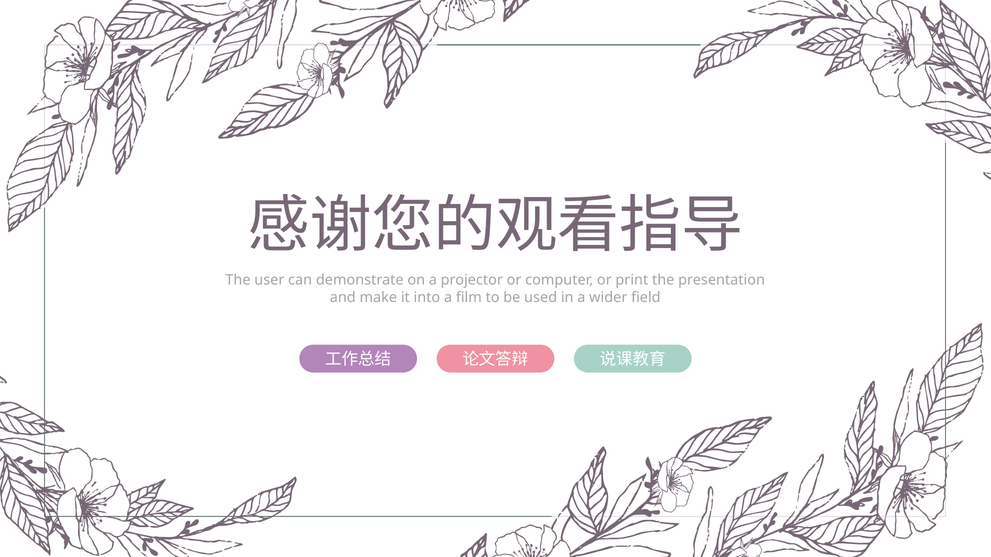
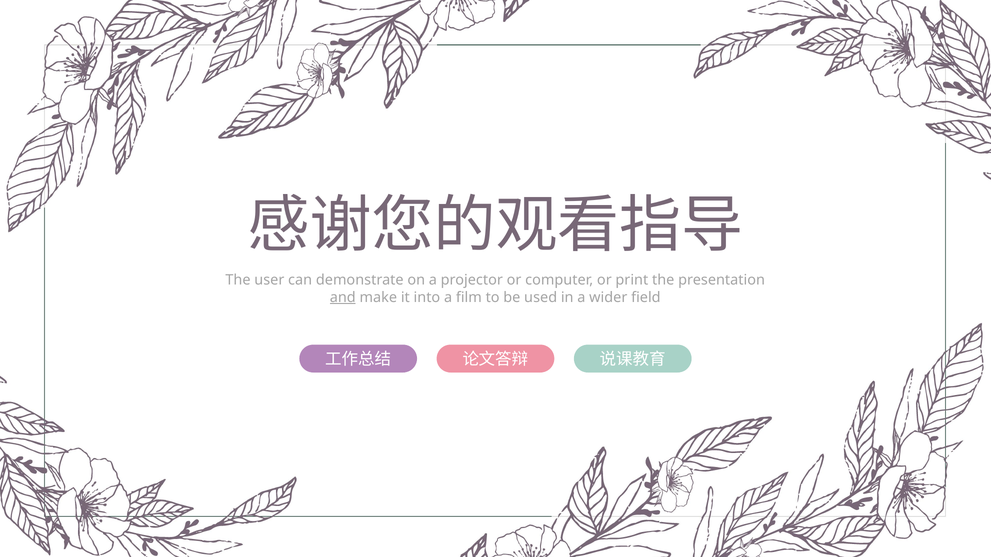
and underline: none -> present
